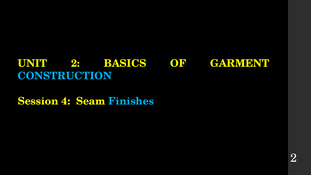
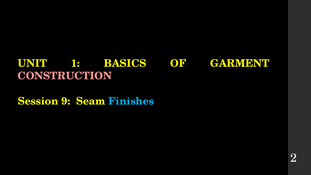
UNIT 2: 2 -> 1
CONSTRUCTION colour: light blue -> pink
4: 4 -> 9
